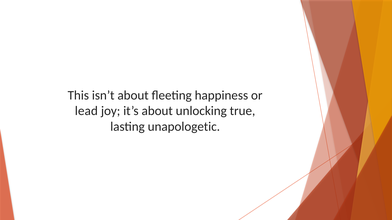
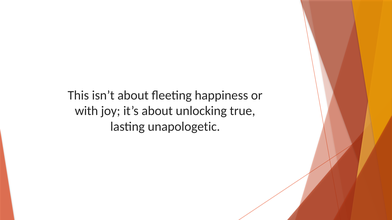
lead: lead -> with
